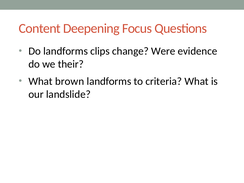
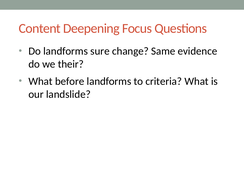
clips: clips -> sure
Were: Were -> Same
brown: brown -> before
